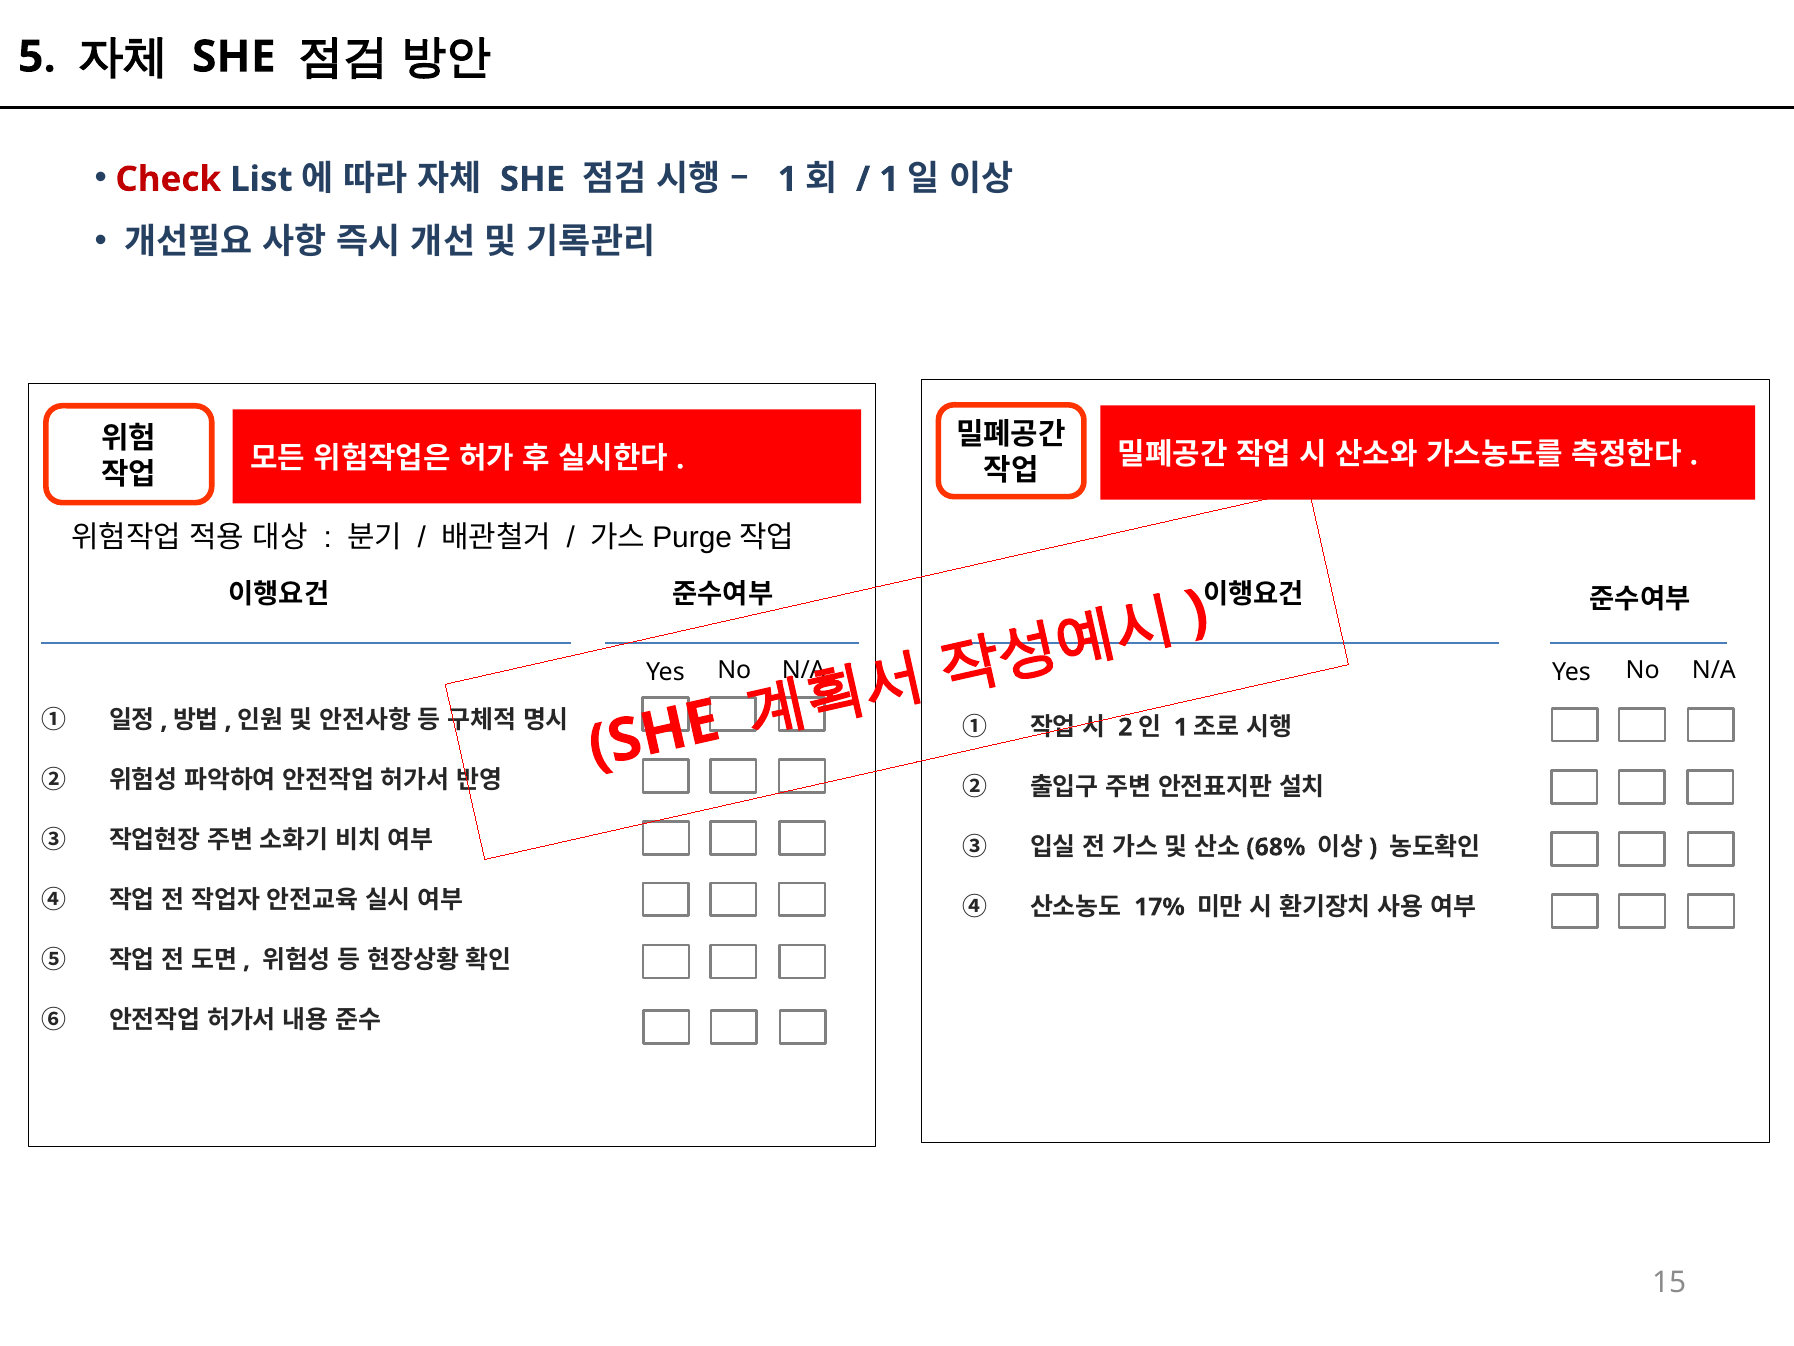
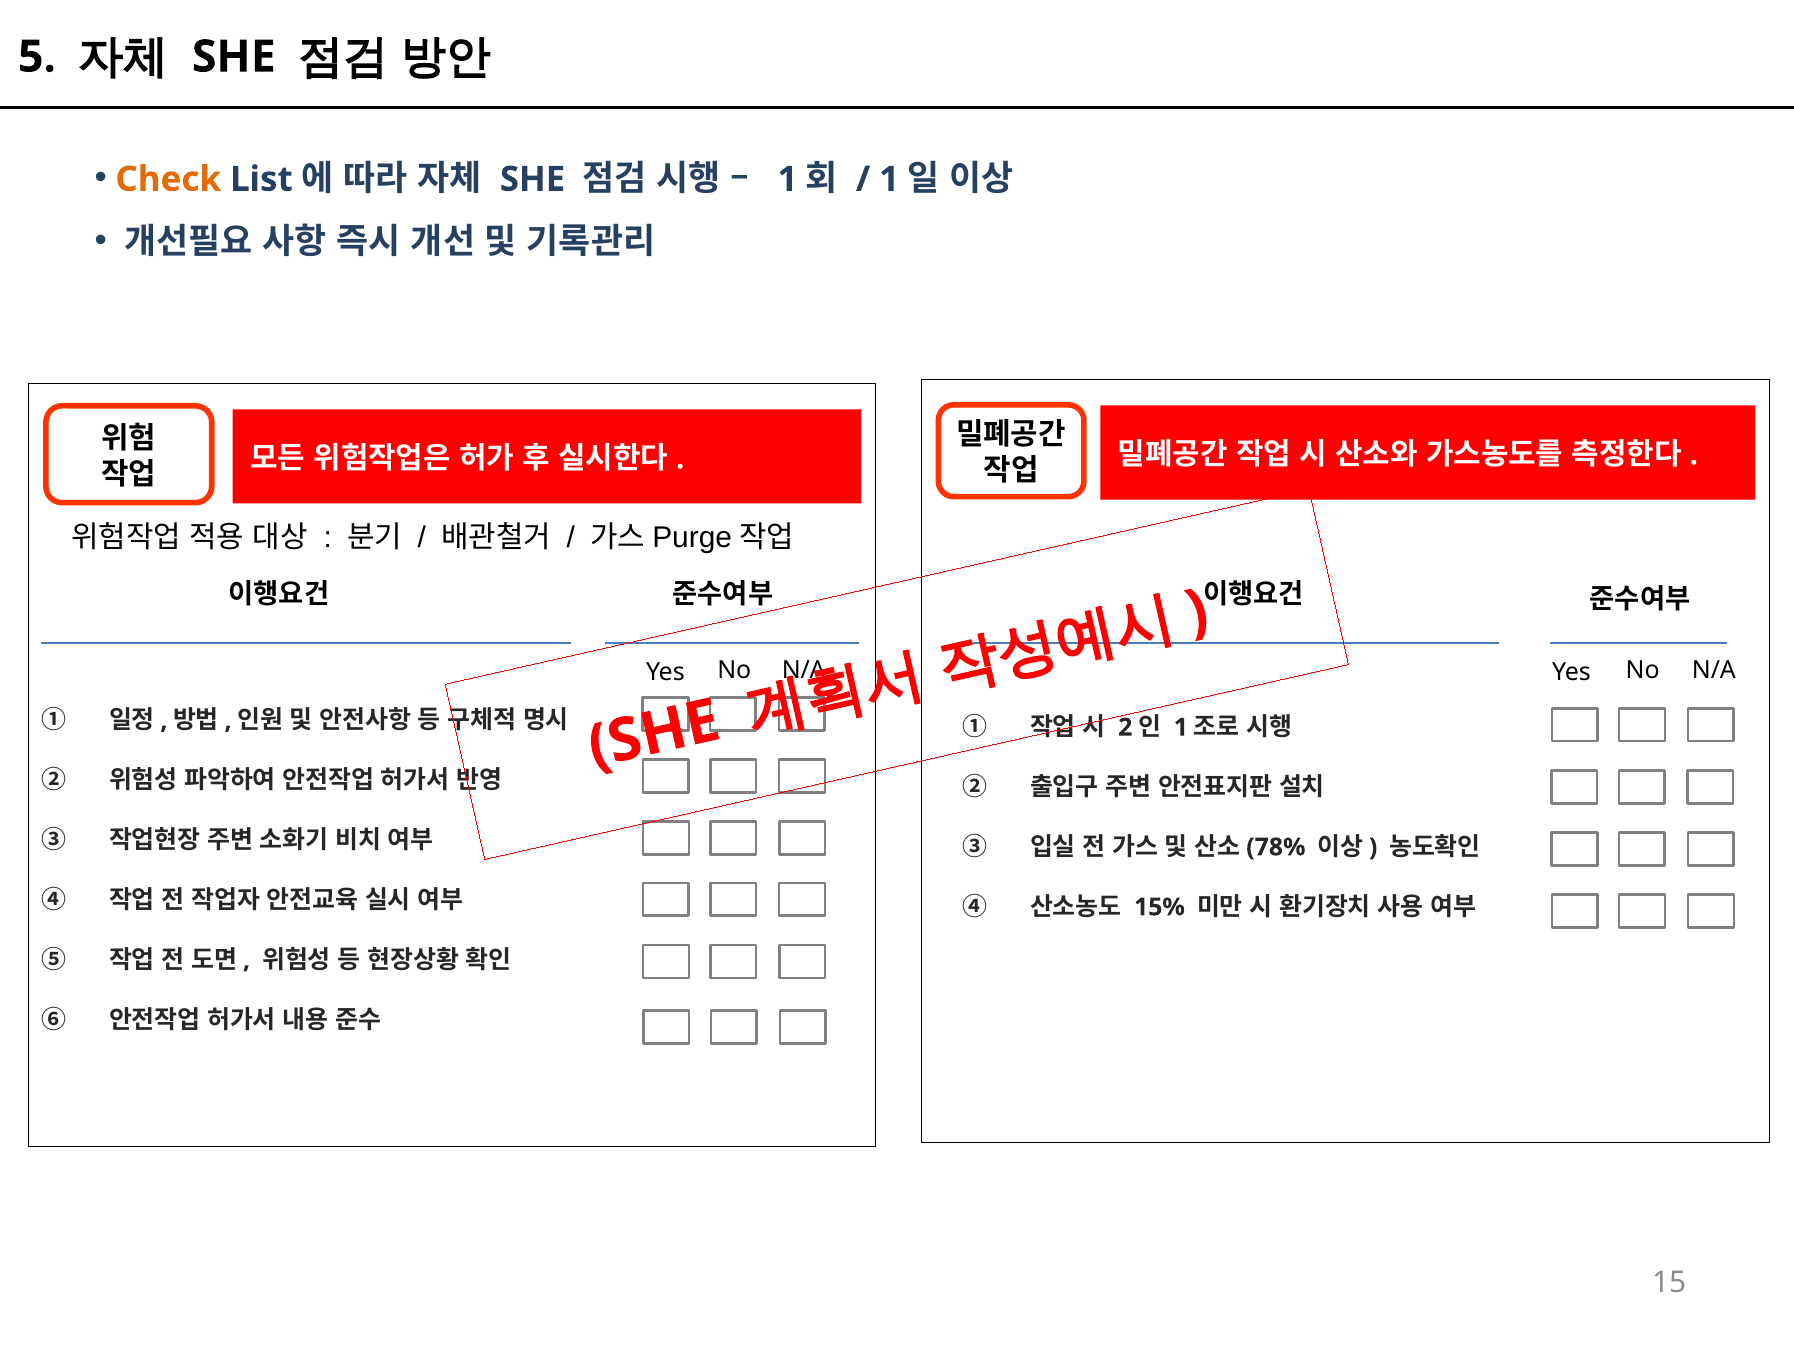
Check colour: red -> orange
68%: 68% -> 78%
17%: 17% -> 15%
